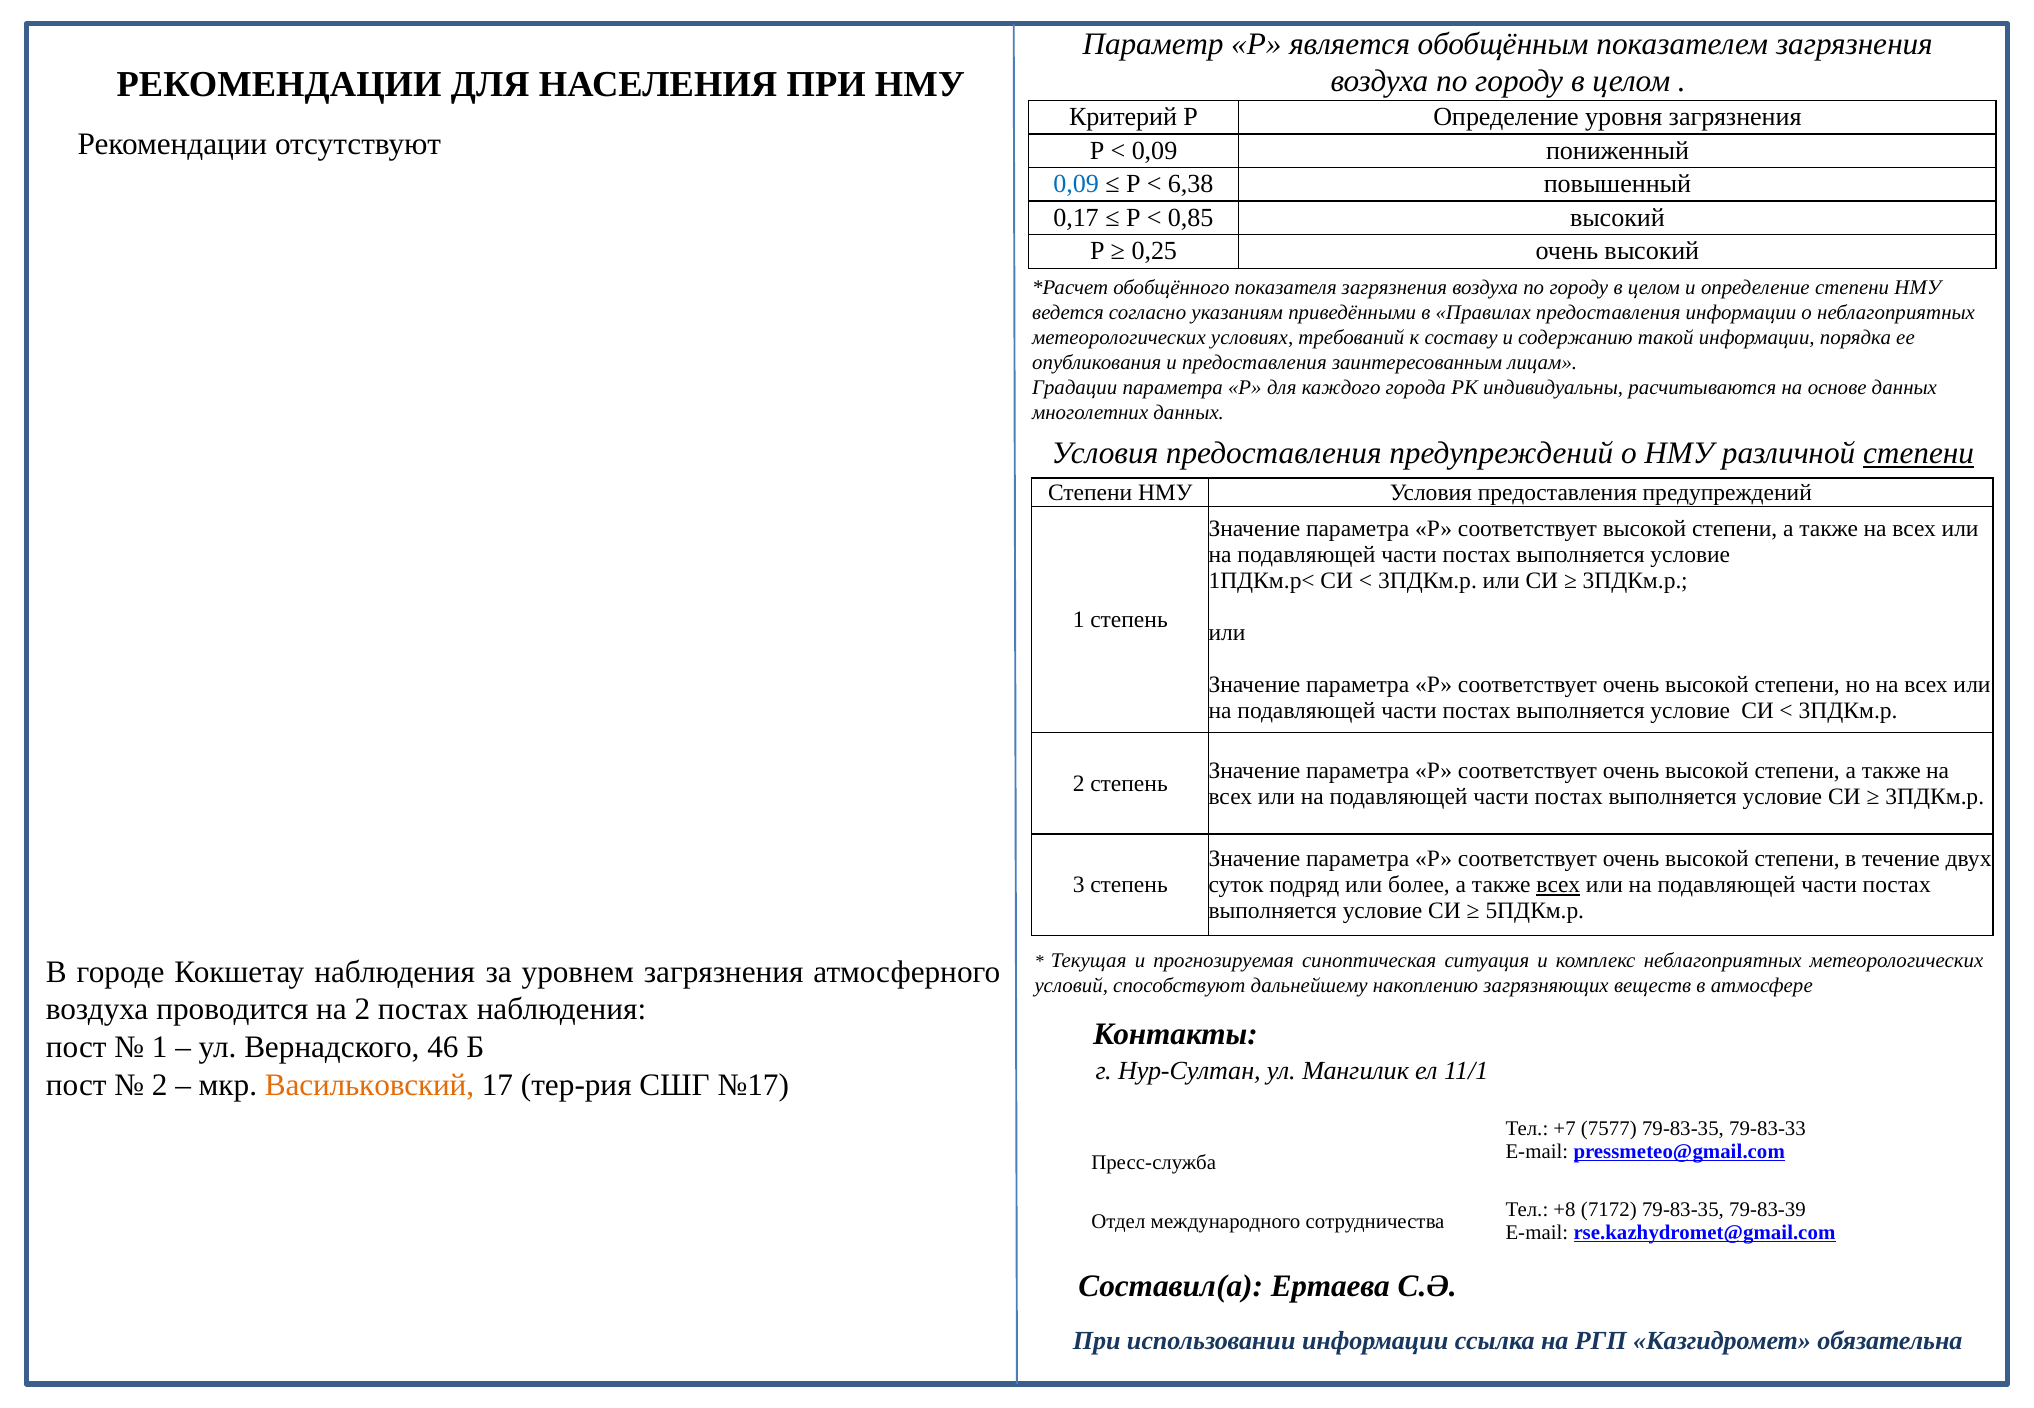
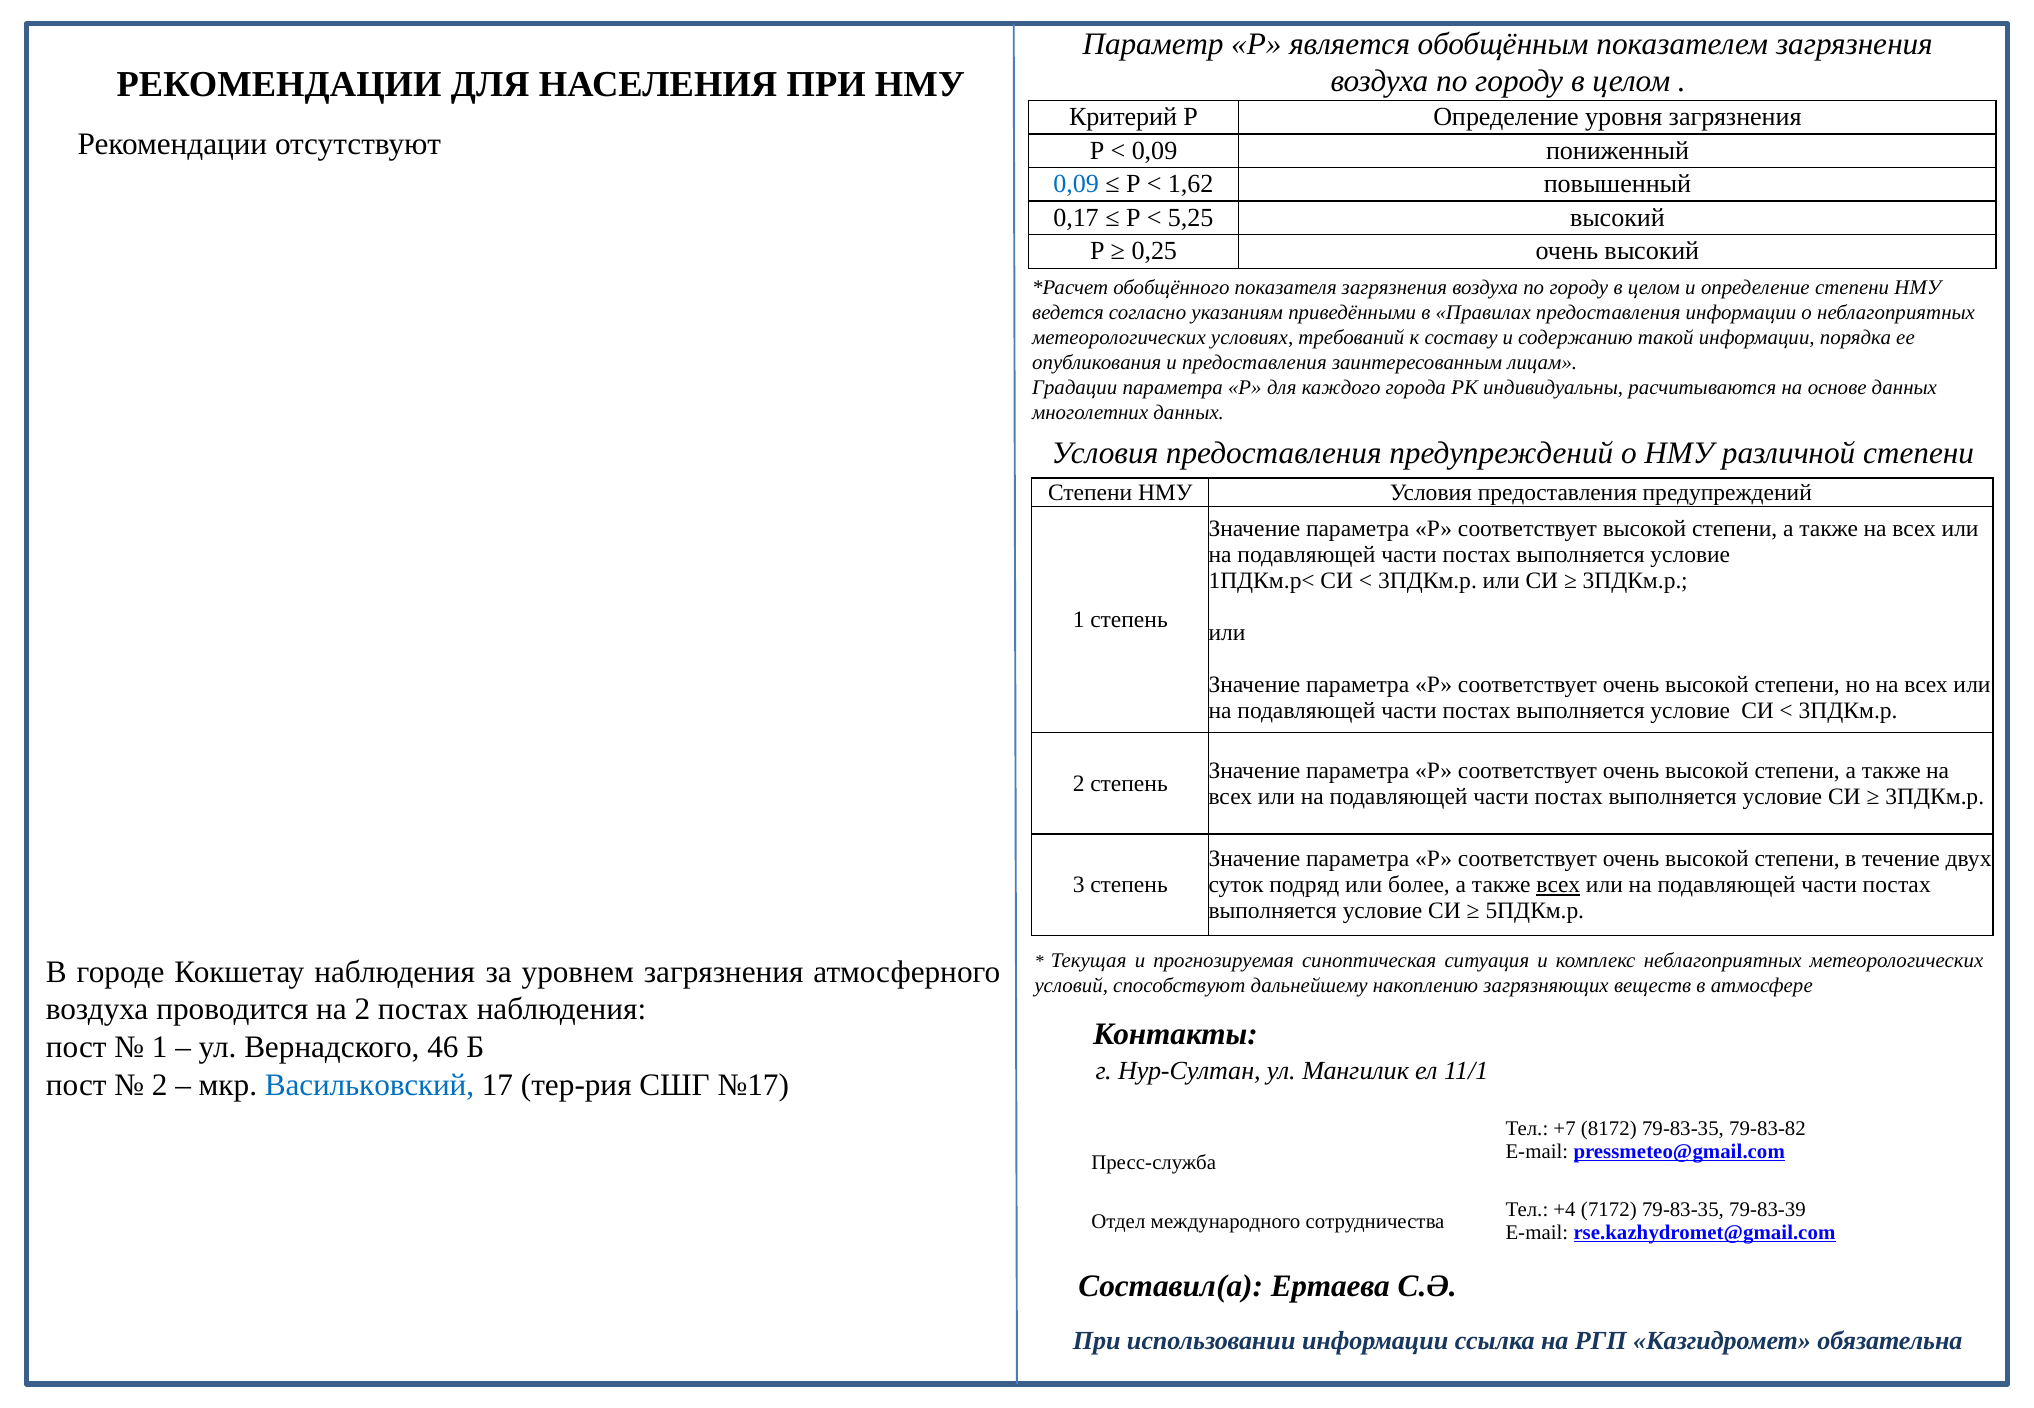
6,38: 6,38 -> 1,62
0,85: 0,85 -> 5,25
степени at (1919, 454) underline: present -> none
Васильковский colour: orange -> blue
7577: 7577 -> 8172
79-83-33: 79-83-33 -> 79-83-82
+8: +8 -> +4
